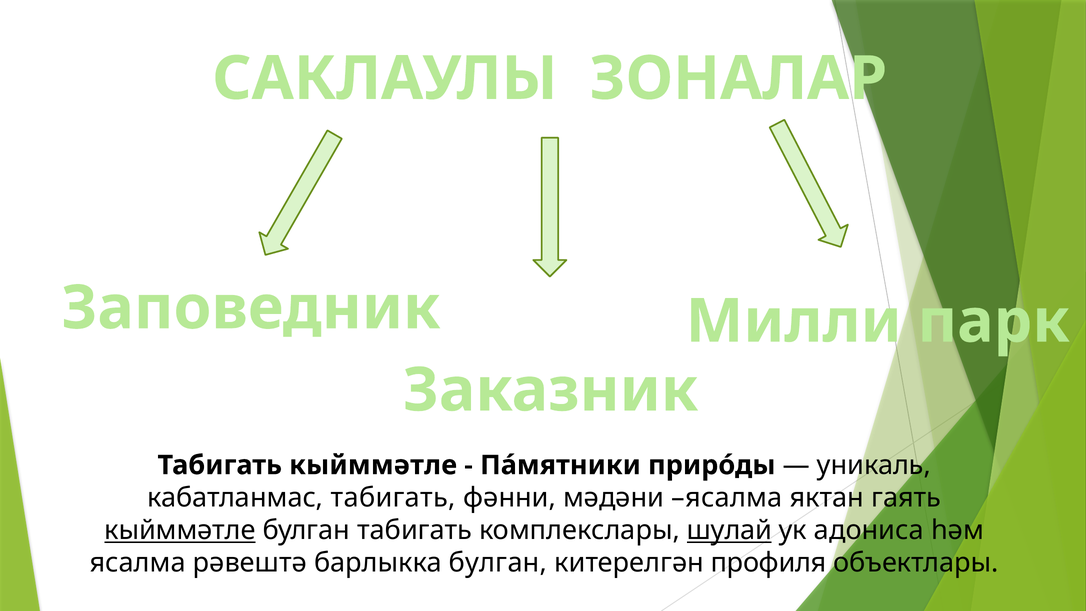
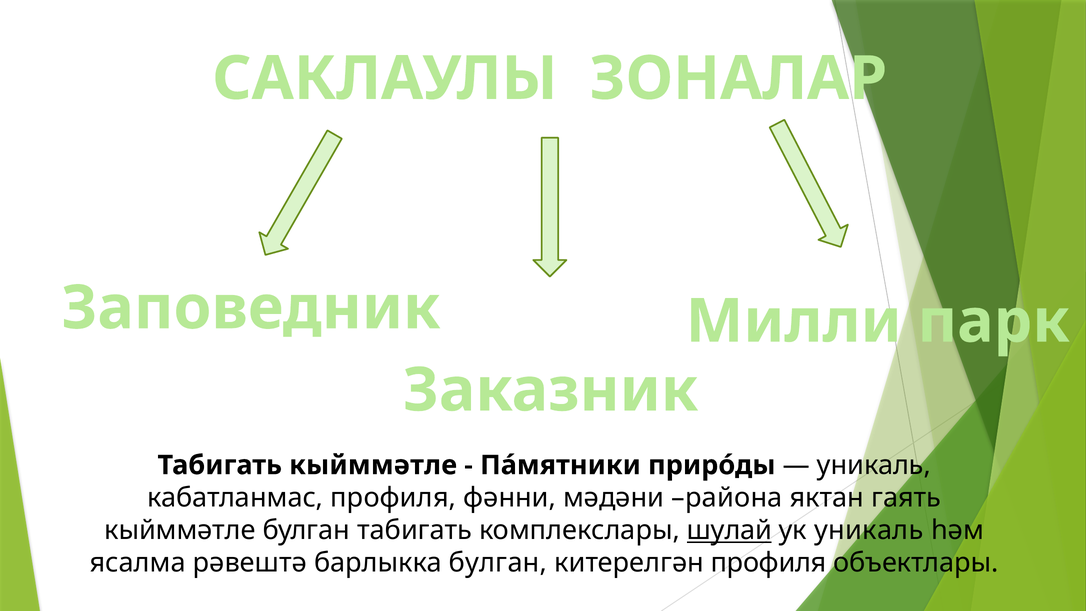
кабатланмас табигать: табигать -> профиля
мәдәни ясалма: ясалма -> района
кыйммәтле at (180, 530) underline: present -> none
ук адониса: адониса -> уникаль
